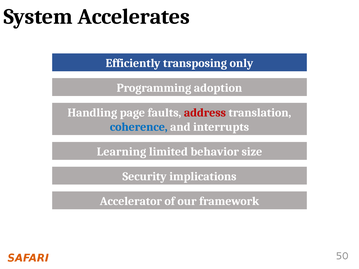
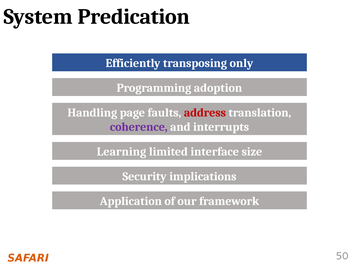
Accelerates: Accelerates -> Predication
coherence colour: blue -> purple
behavior: behavior -> interface
Accelerator: Accelerator -> Application
